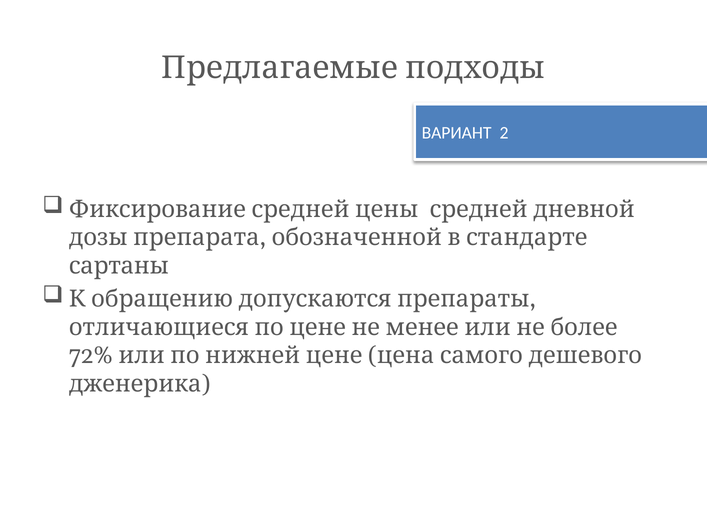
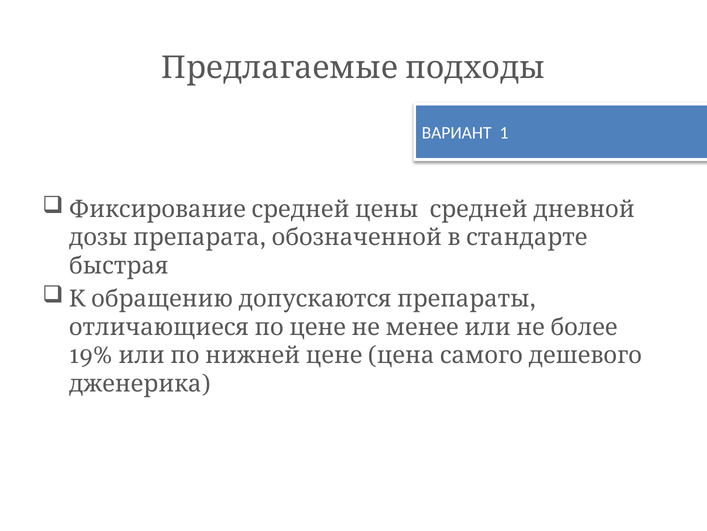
2: 2 -> 1
сартаны: сартаны -> быстрая
72%: 72% -> 19%
